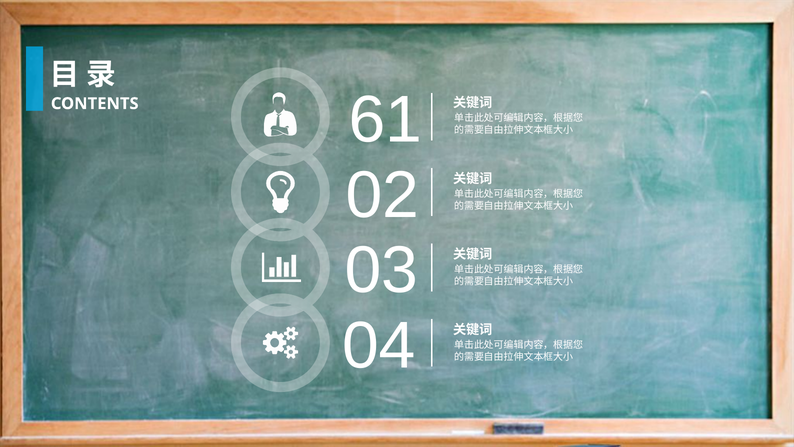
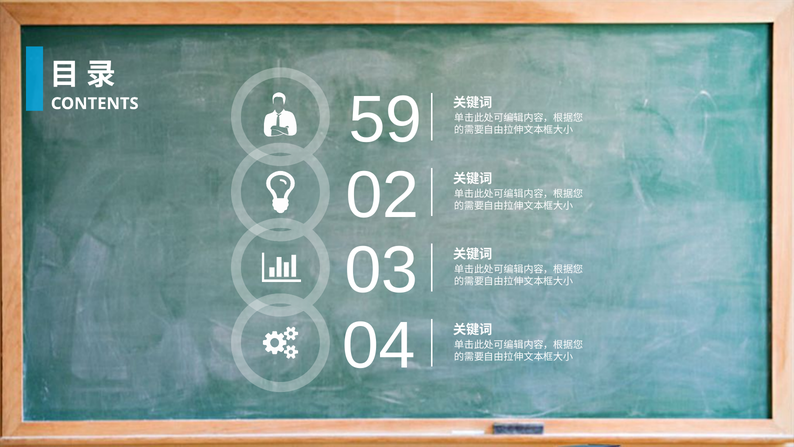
61: 61 -> 59
